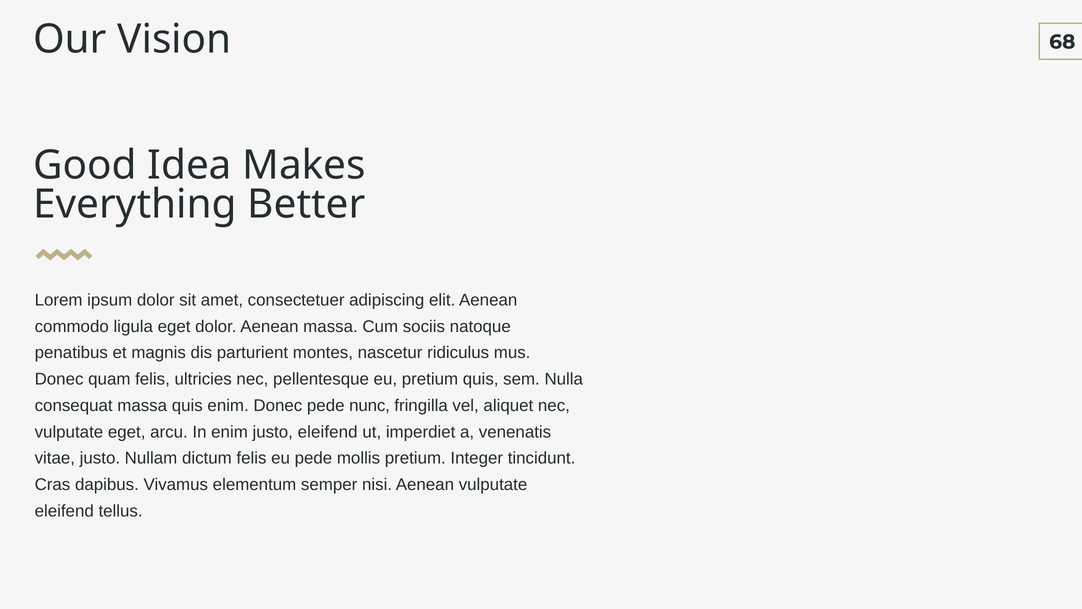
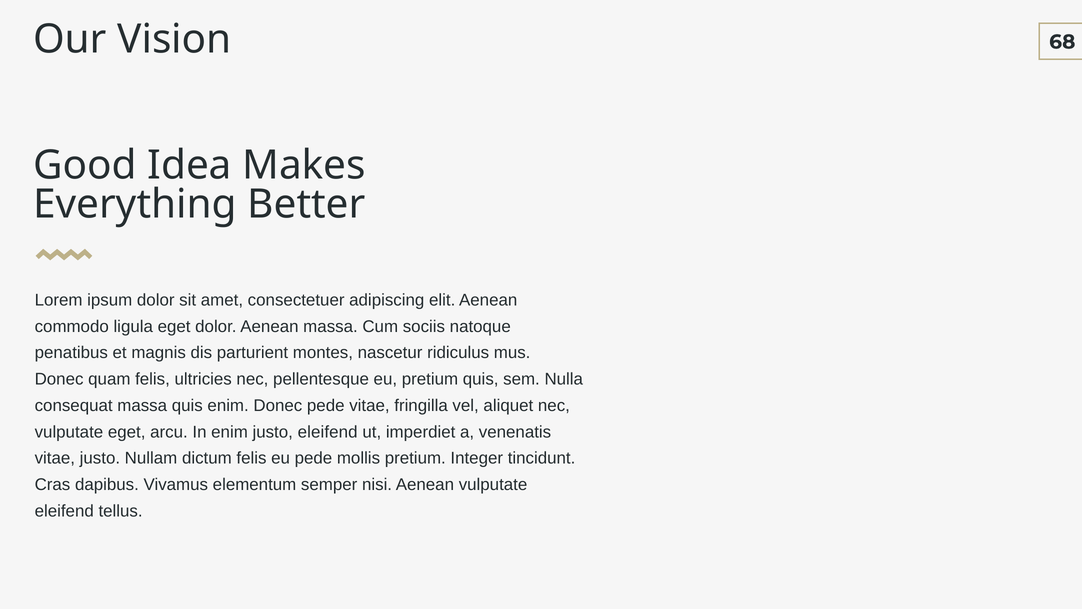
pede nunc: nunc -> vitae
